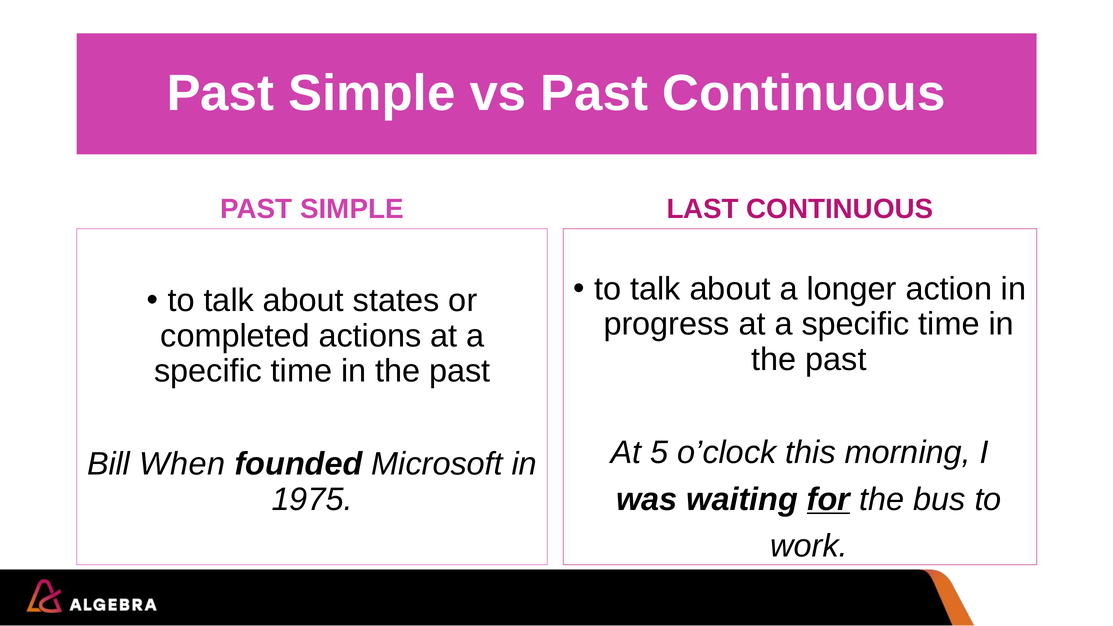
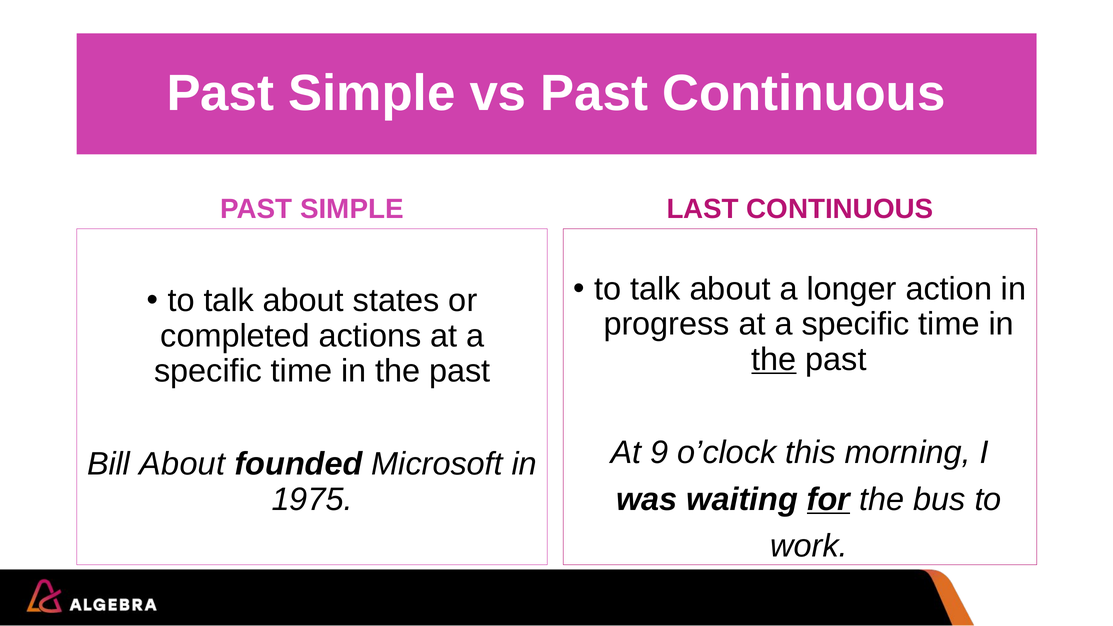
the at (774, 359) underline: none -> present
5: 5 -> 9
Bill When: When -> About
